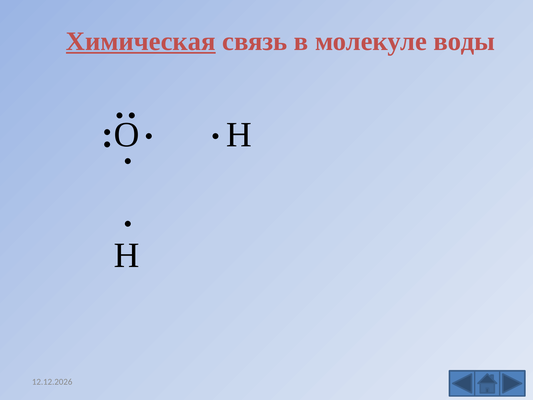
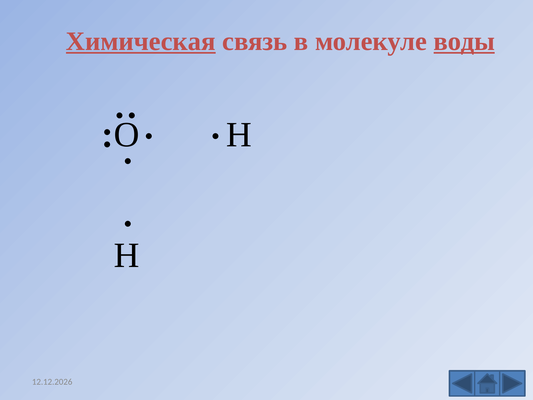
воды underline: none -> present
